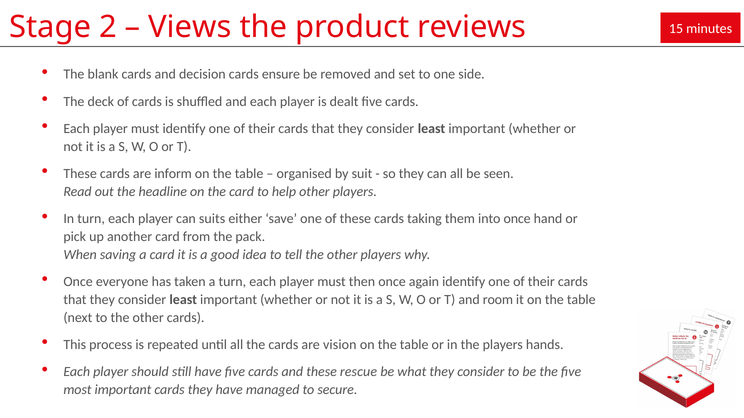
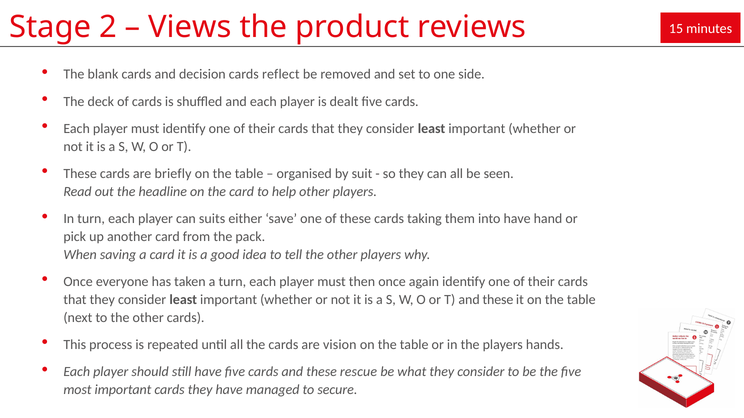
ensure: ensure -> reflect
inform: inform -> briefly
into once: once -> have
T and room: room -> these
